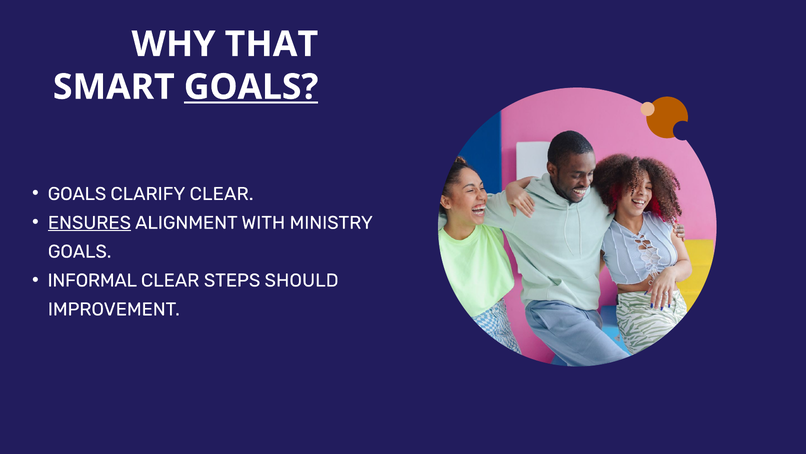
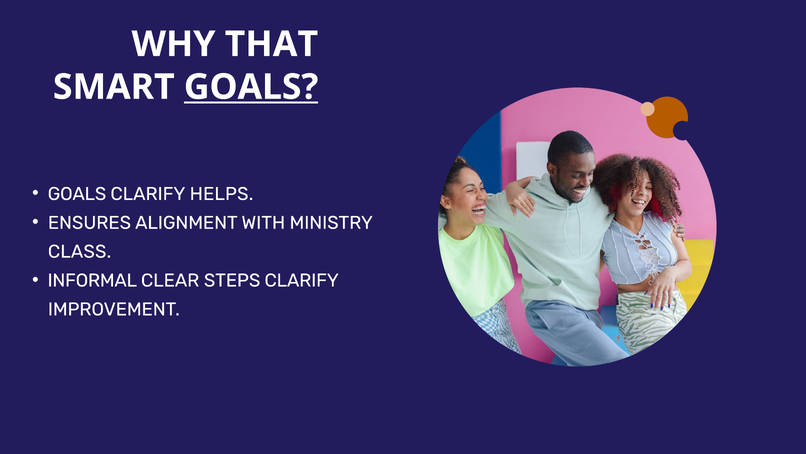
CLARIFY CLEAR: CLEAR -> HELPS
ENSURES underline: present -> none
GOALS at (80, 251): GOALS -> CLASS
STEPS SHOULD: SHOULD -> CLARIFY
